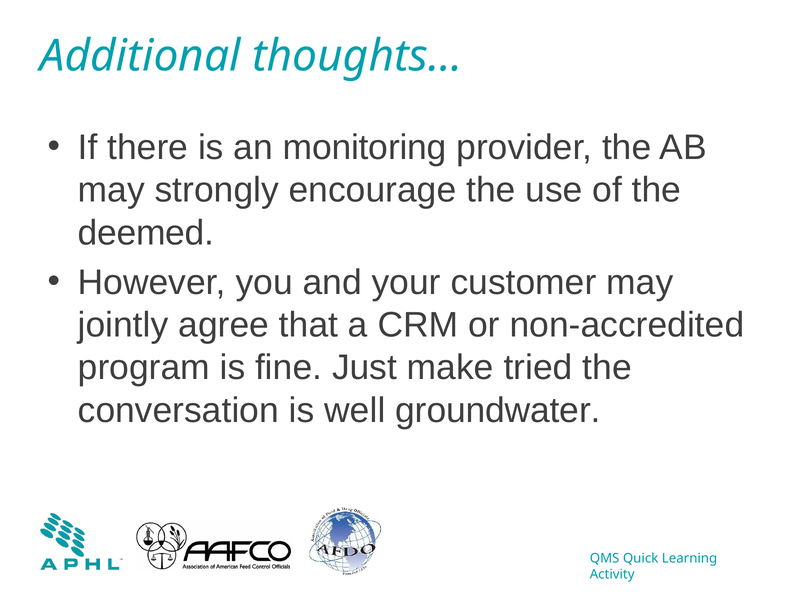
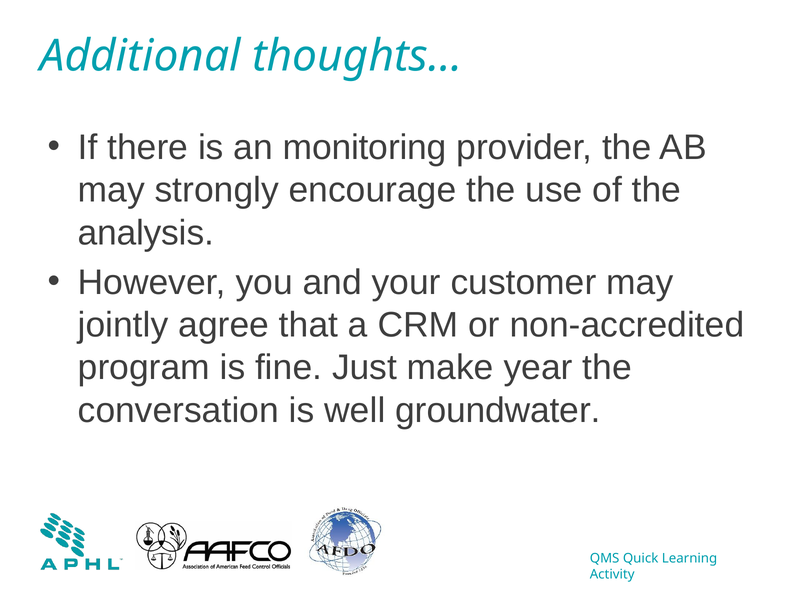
deemed: deemed -> analysis
tried: tried -> year
